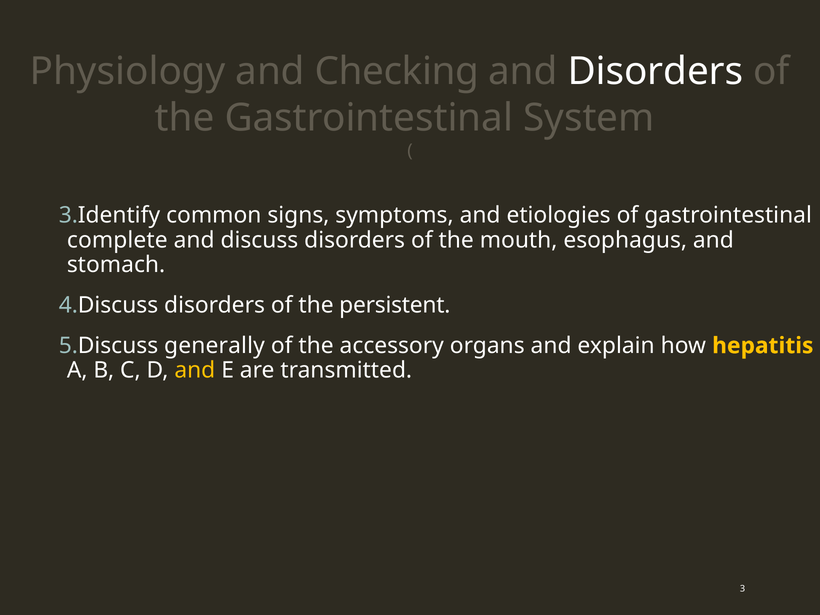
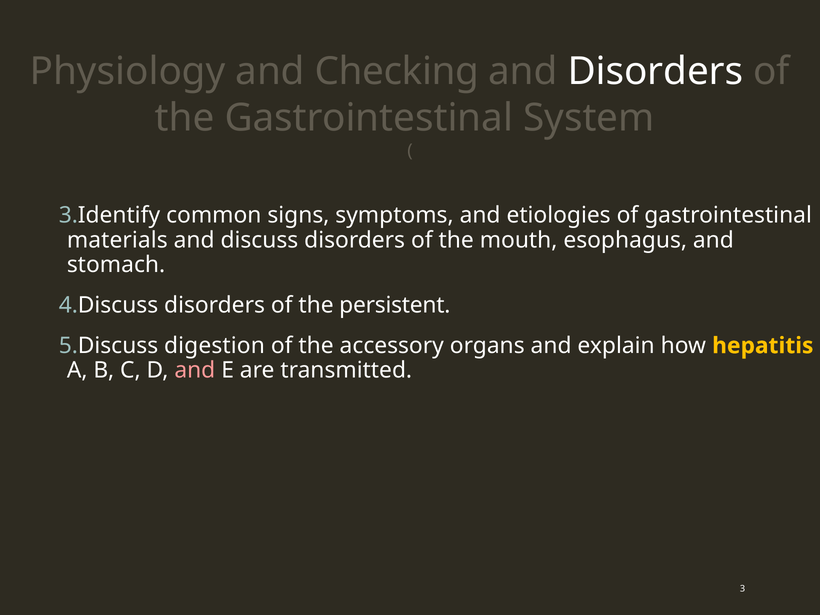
complete: complete -> materials
generally: generally -> digestion
and at (195, 370) colour: yellow -> pink
